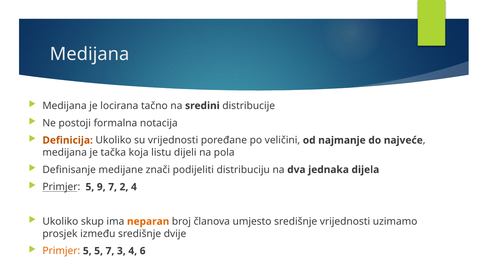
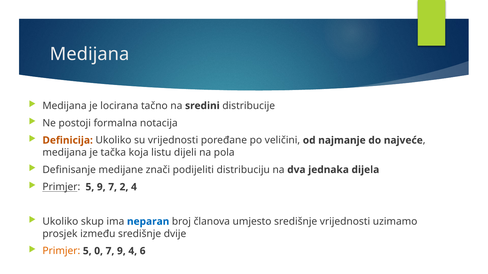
neparan colour: orange -> blue
5 5: 5 -> 0
7 3: 3 -> 9
